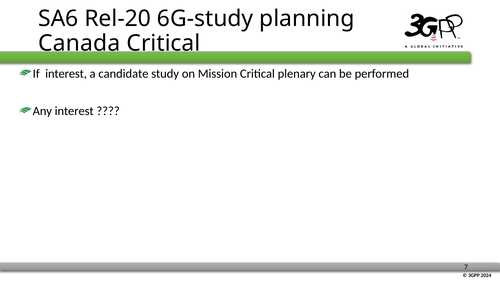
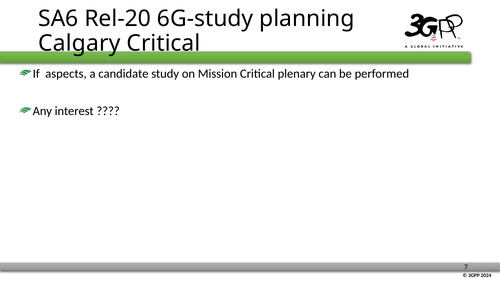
Canada: Canada -> Calgary
If interest: interest -> aspects
